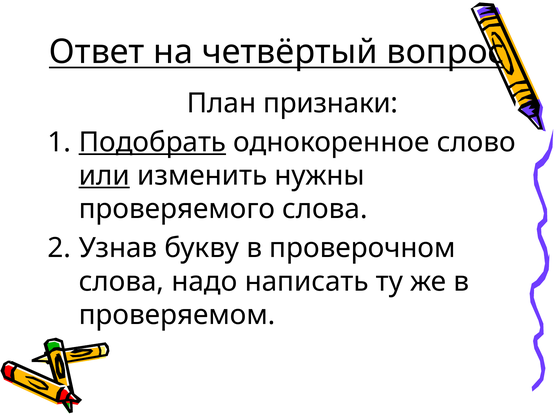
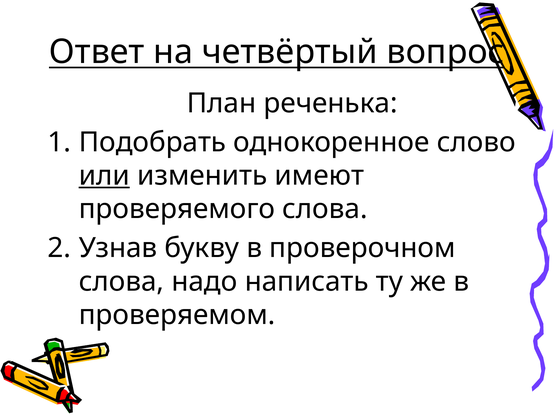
признаки: признаки -> реченька
Подобрать underline: present -> none
нужны: нужны -> имеют
